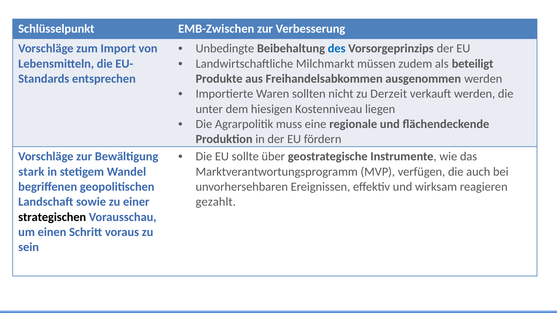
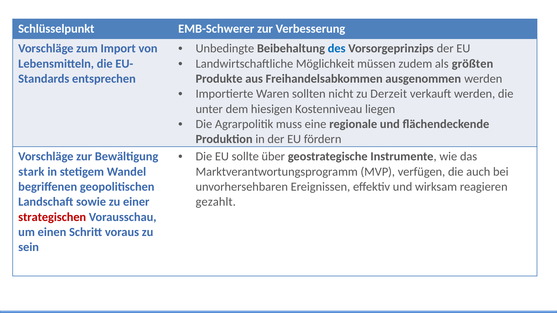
EMB-Zwischen: EMB-Zwischen -> EMB-Schwerer
Milchmarkt: Milchmarkt -> Möglichkeit
beteiligt: beteiligt -> größten
strategischen colour: black -> red
